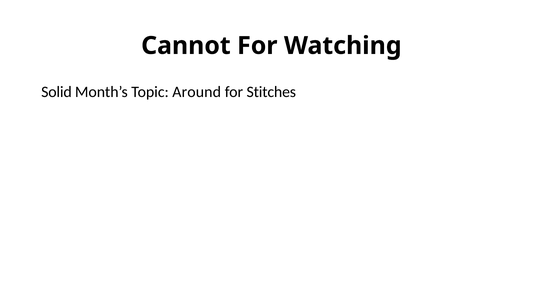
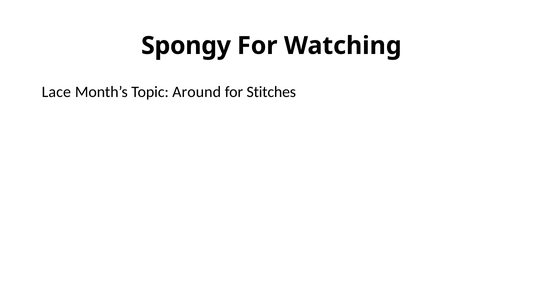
Cannot: Cannot -> Spongy
Solid: Solid -> Lace
